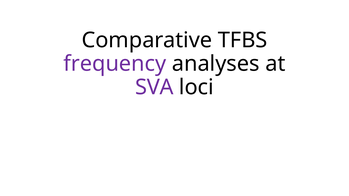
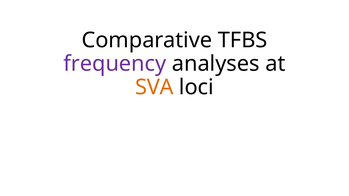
SVA colour: purple -> orange
